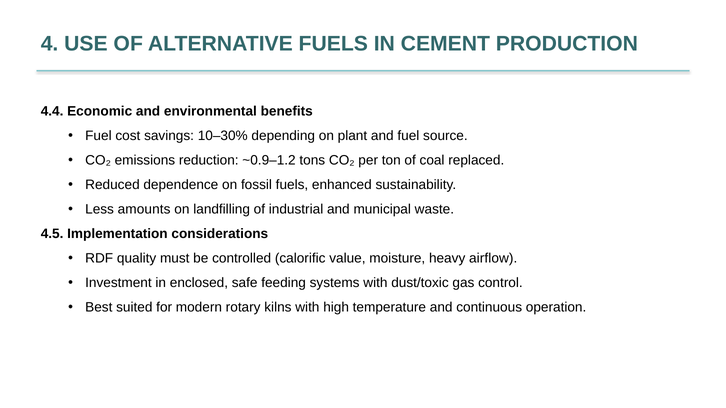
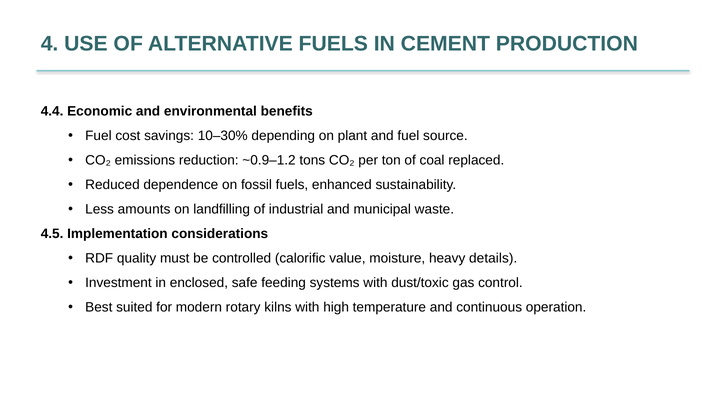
airflow: airflow -> details
